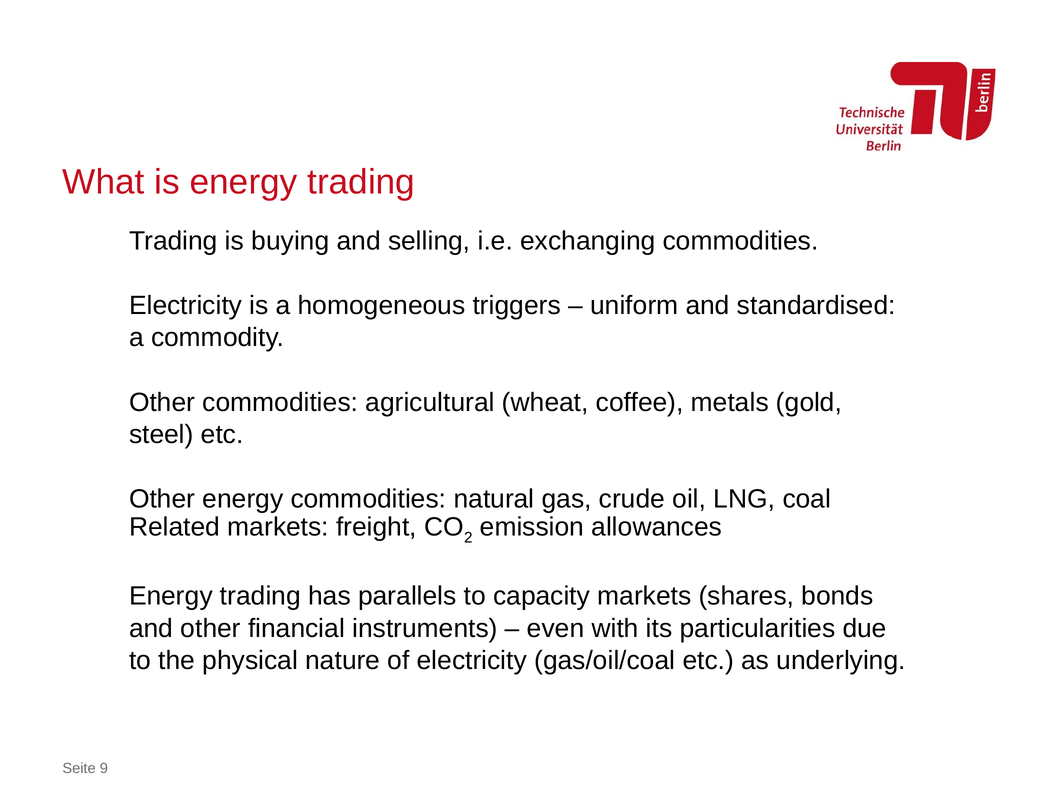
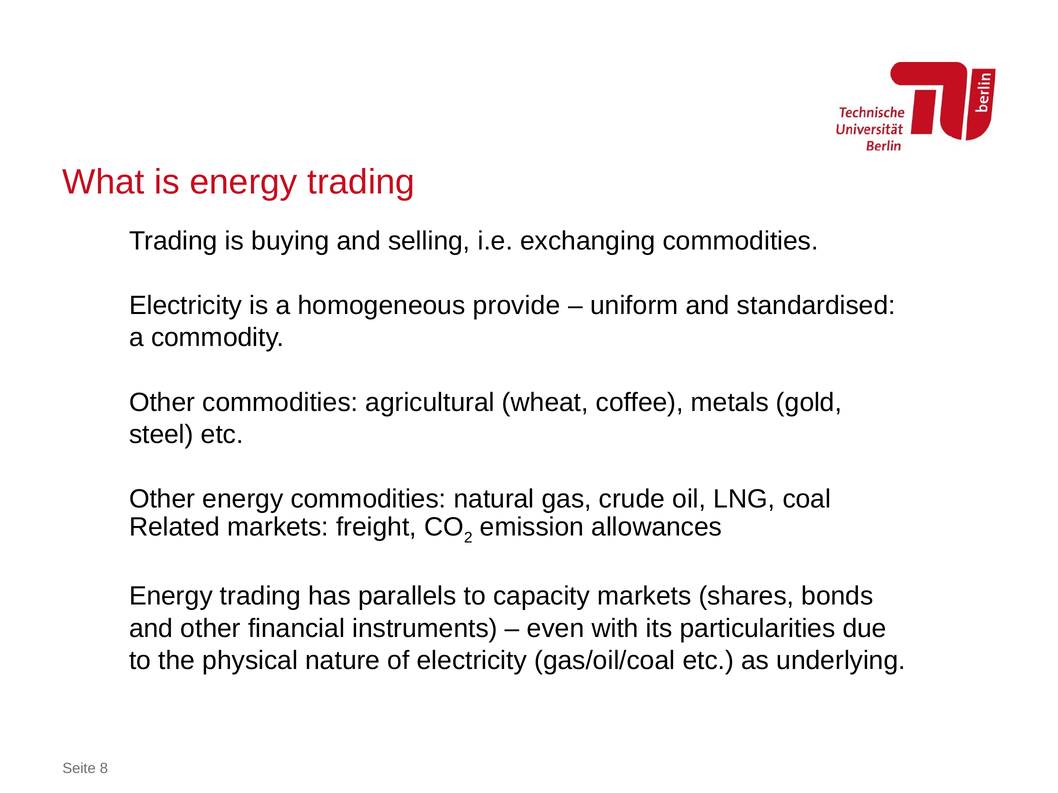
triggers: triggers -> provide
9: 9 -> 8
